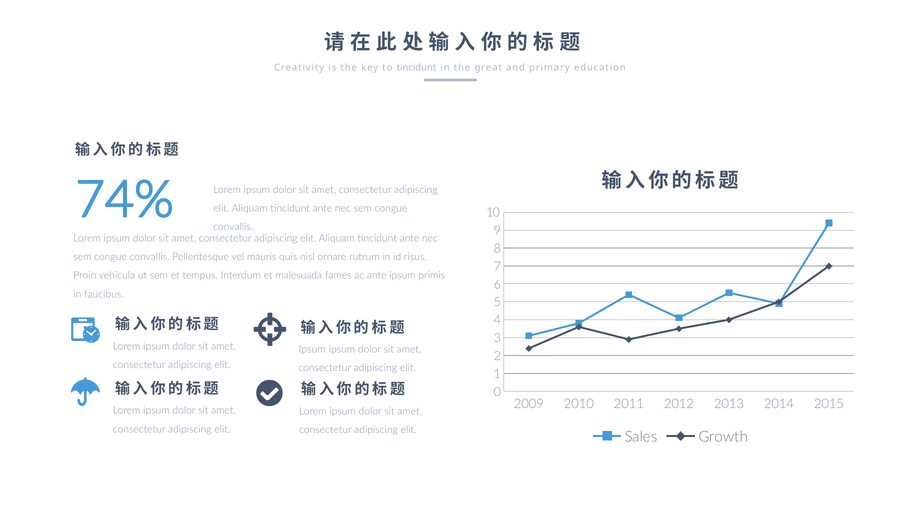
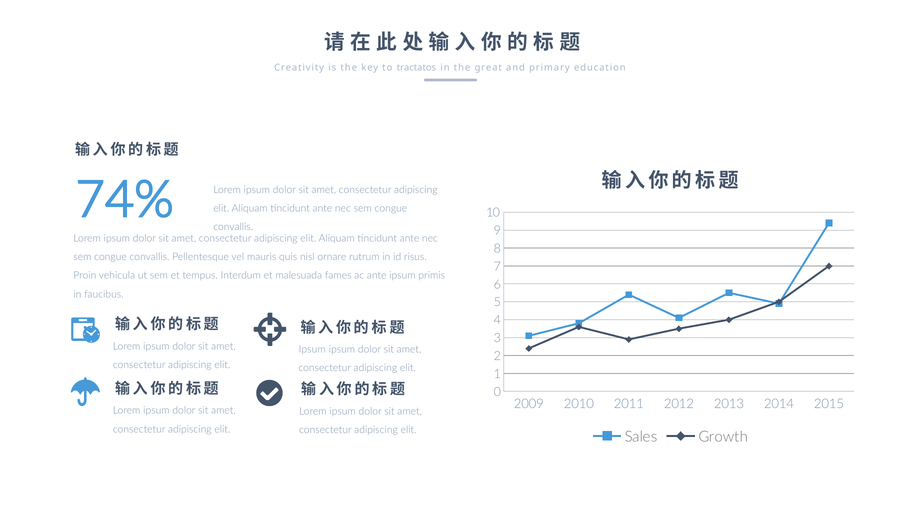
to tincidunt: tincidunt -> tractatos
